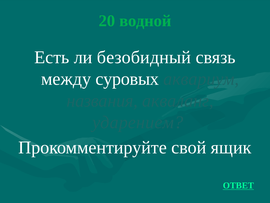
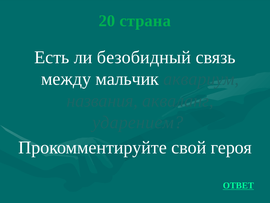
водной: водной -> страна
суровых: суровых -> мальчик
ящик: ящик -> героя
